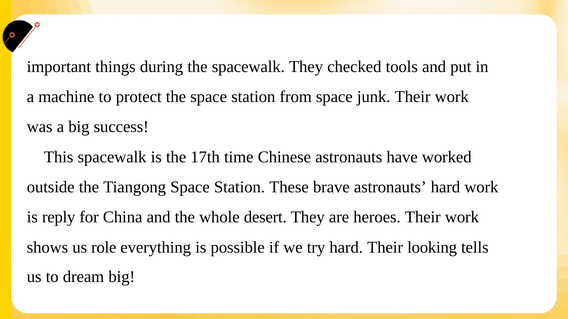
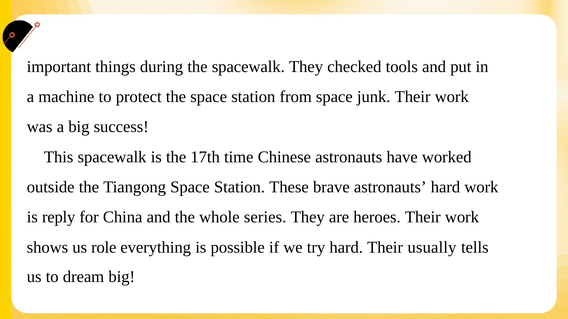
desert: desert -> series
looking: looking -> usually
